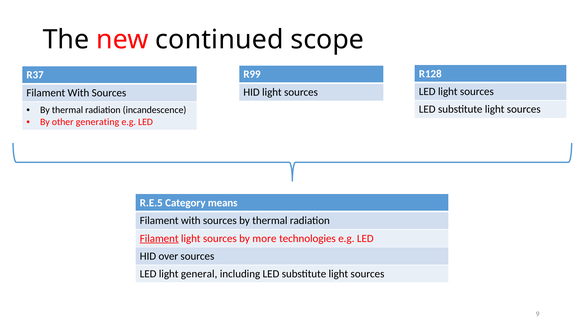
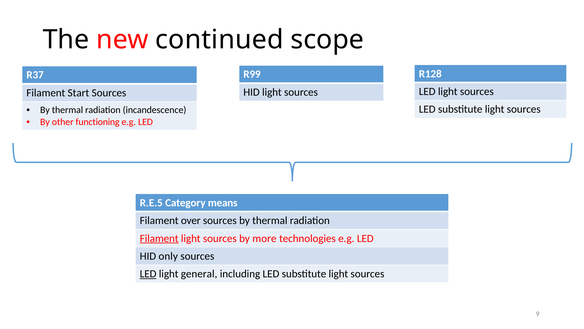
With at (78, 93): With -> Start
generating: generating -> functioning
with at (191, 220): with -> over
over: over -> only
LED at (148, 274) underline: none -> present
